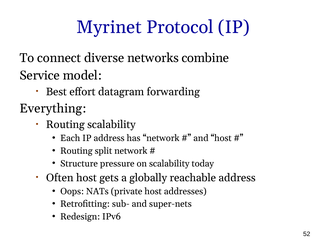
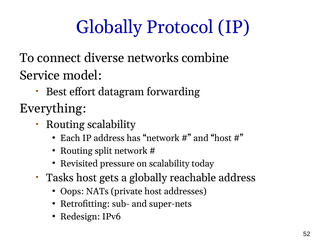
Myrinet at (109, 27): Myrinet -> Globally
Structure: Structure -> Revisited
Often: Often -> Tasks
